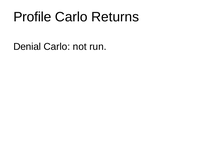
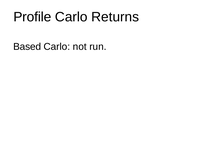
Denial: Denial -> Based
